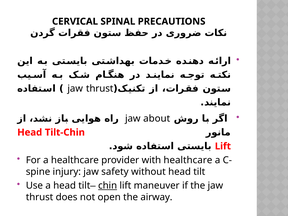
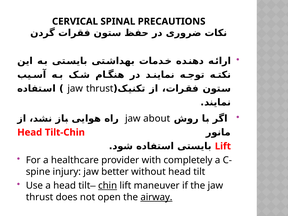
with healthcare: healthcare -> completely
safety: safety -> better
airway underline: none -> present
